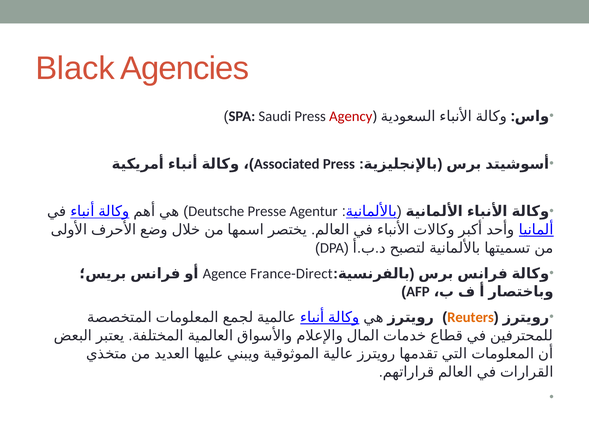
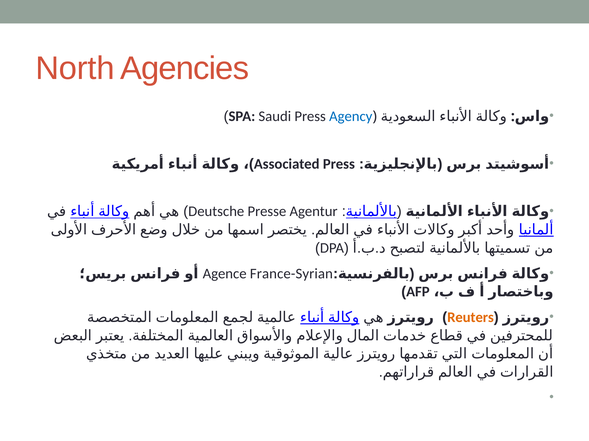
Black: Black -> North
Agency colour: red -> blue
France-Direct: France-Direct -> France-Syrian
